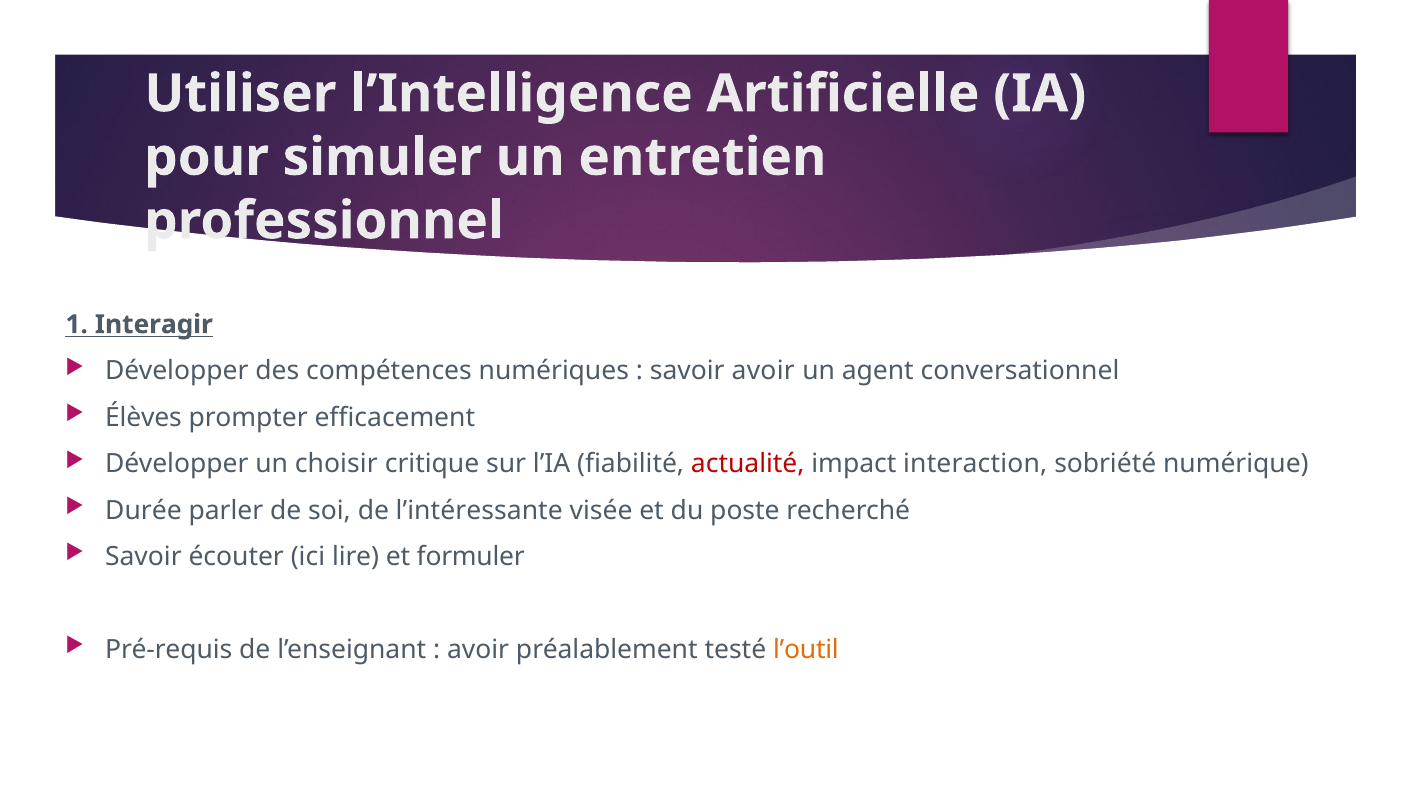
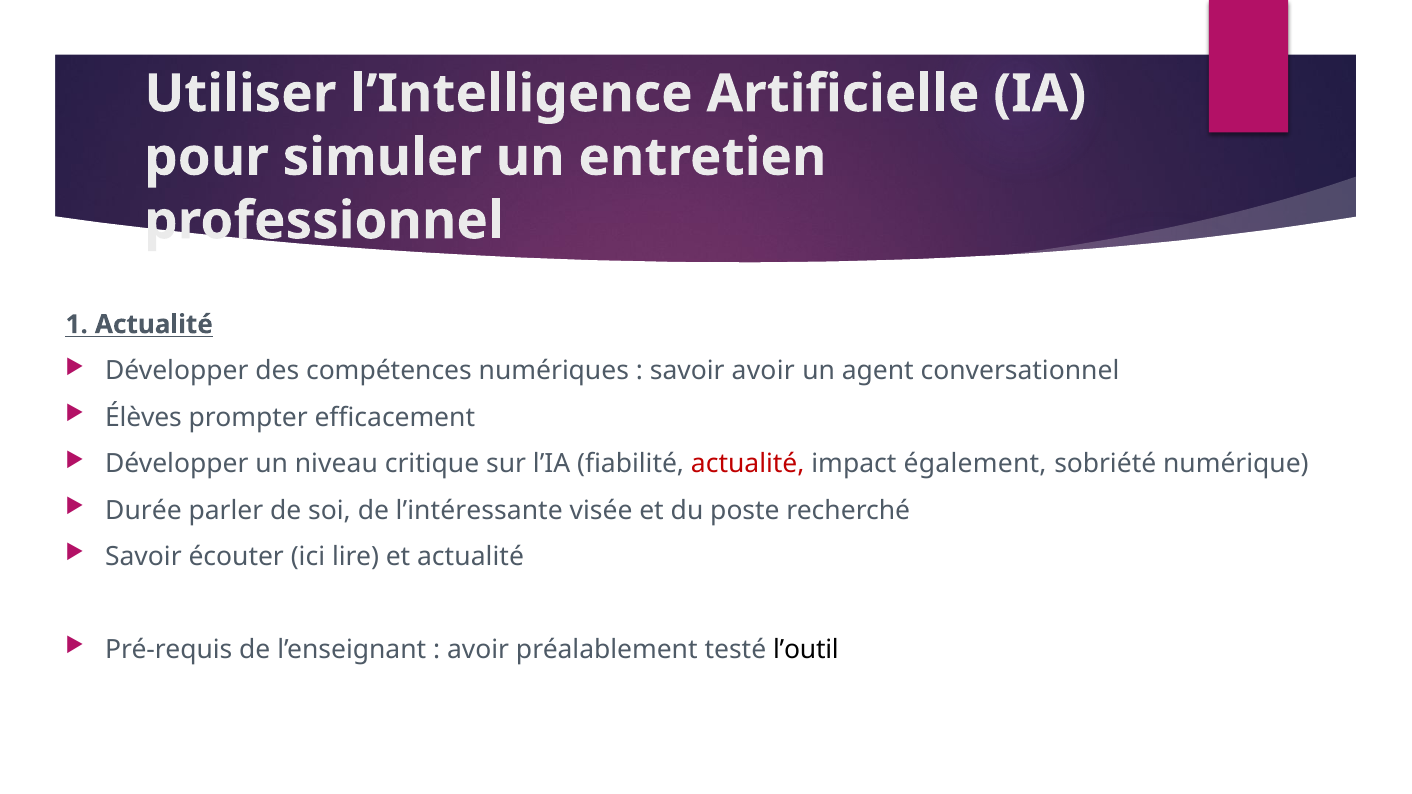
1 Interagir: Interagir -> Actualité
choisir: choisir -> niveau
interaction: interaction -> également
et formuler: formuler -> actualité
l’outil colour: orange -> black
